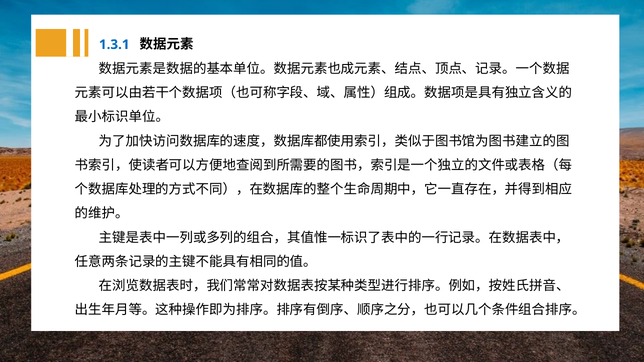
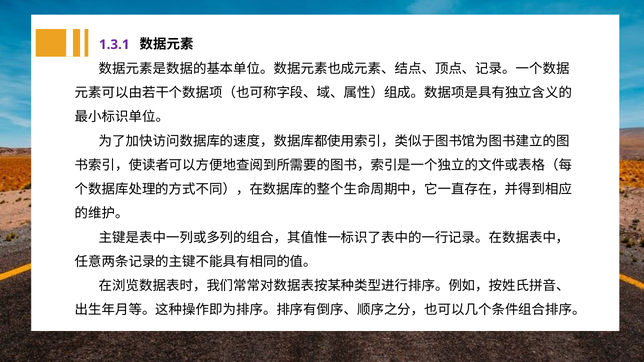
1.3.1 colour: blue -> purple
